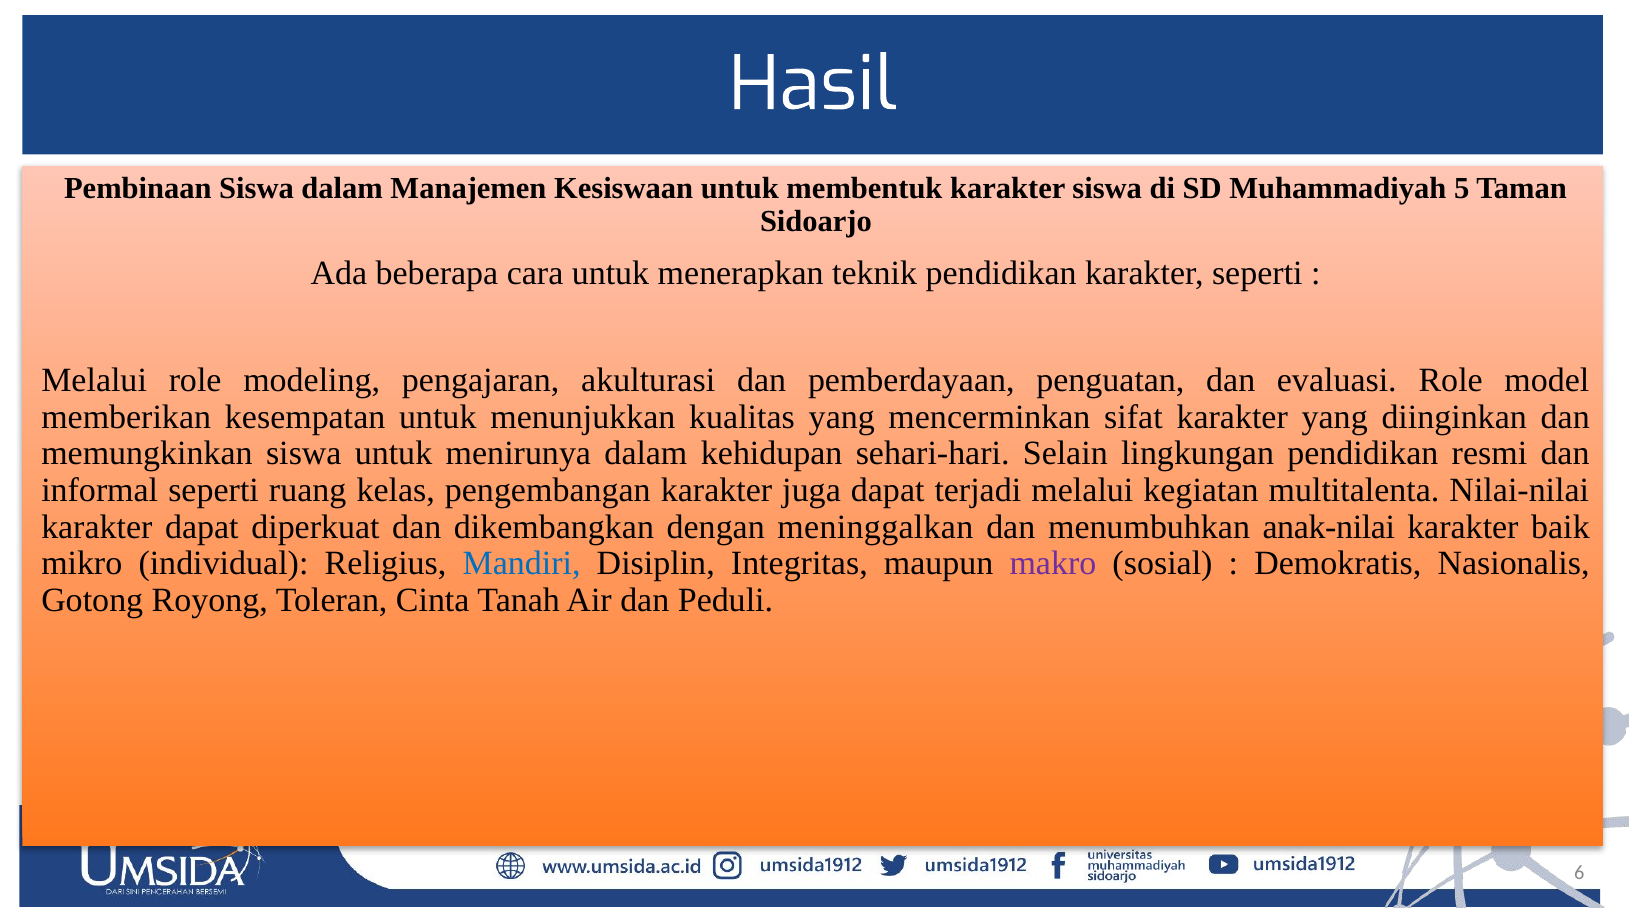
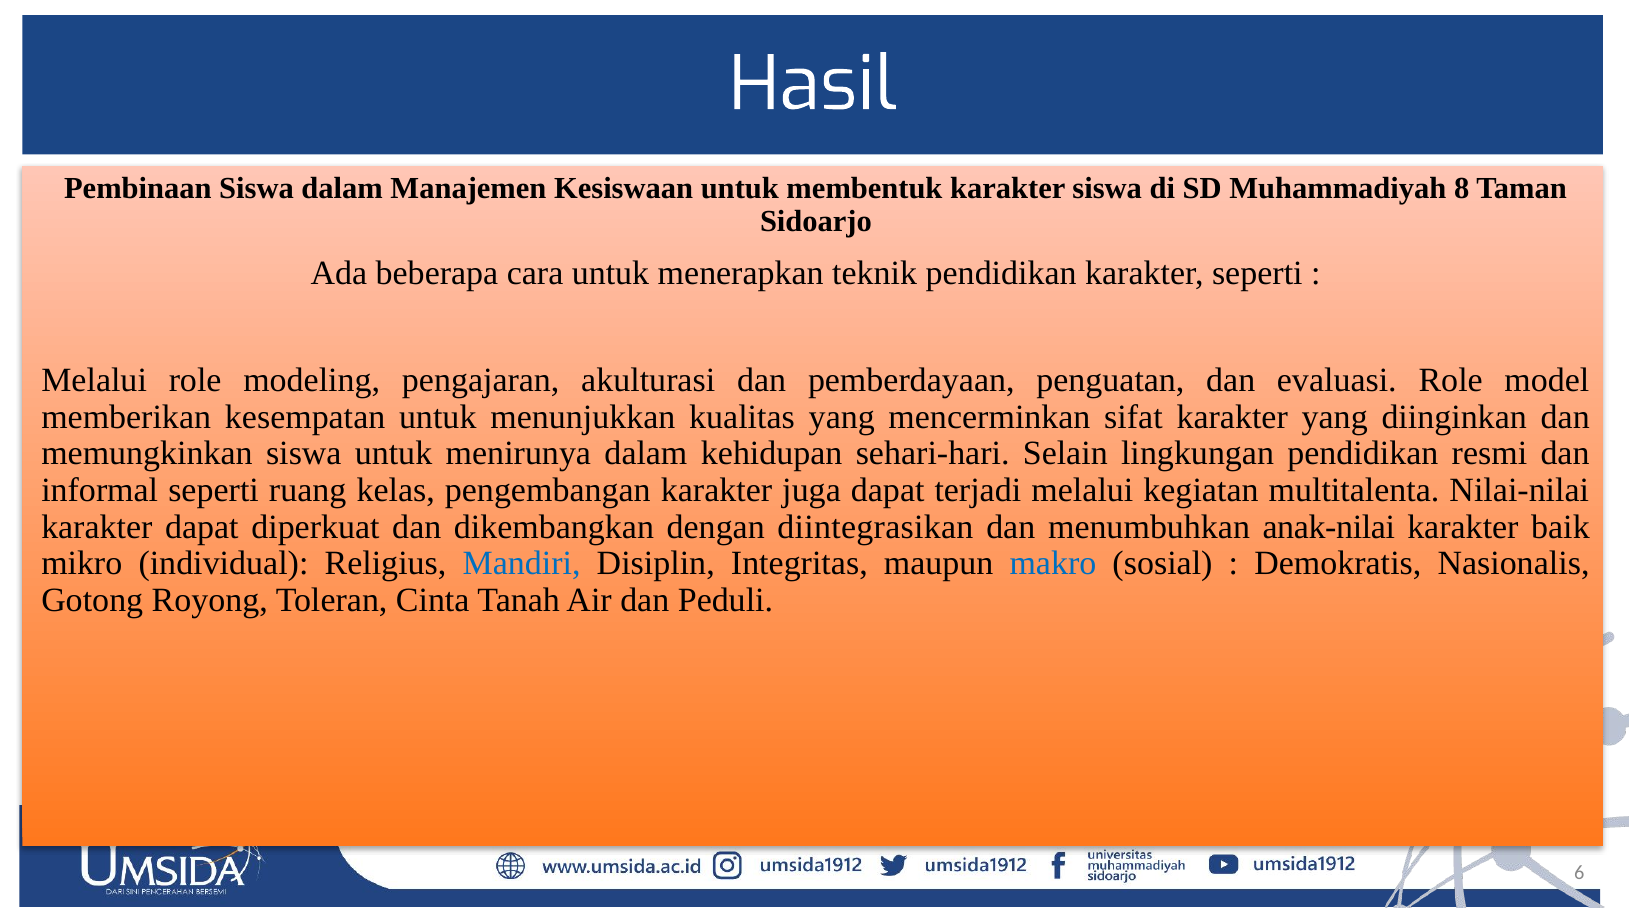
5: 5 -> 8
meninggalkan: meninggalkan -> diintegrasikan
makro colour: purple -> blue
